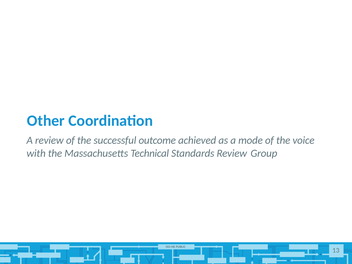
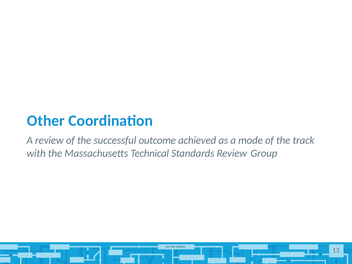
voice: voice -> track
